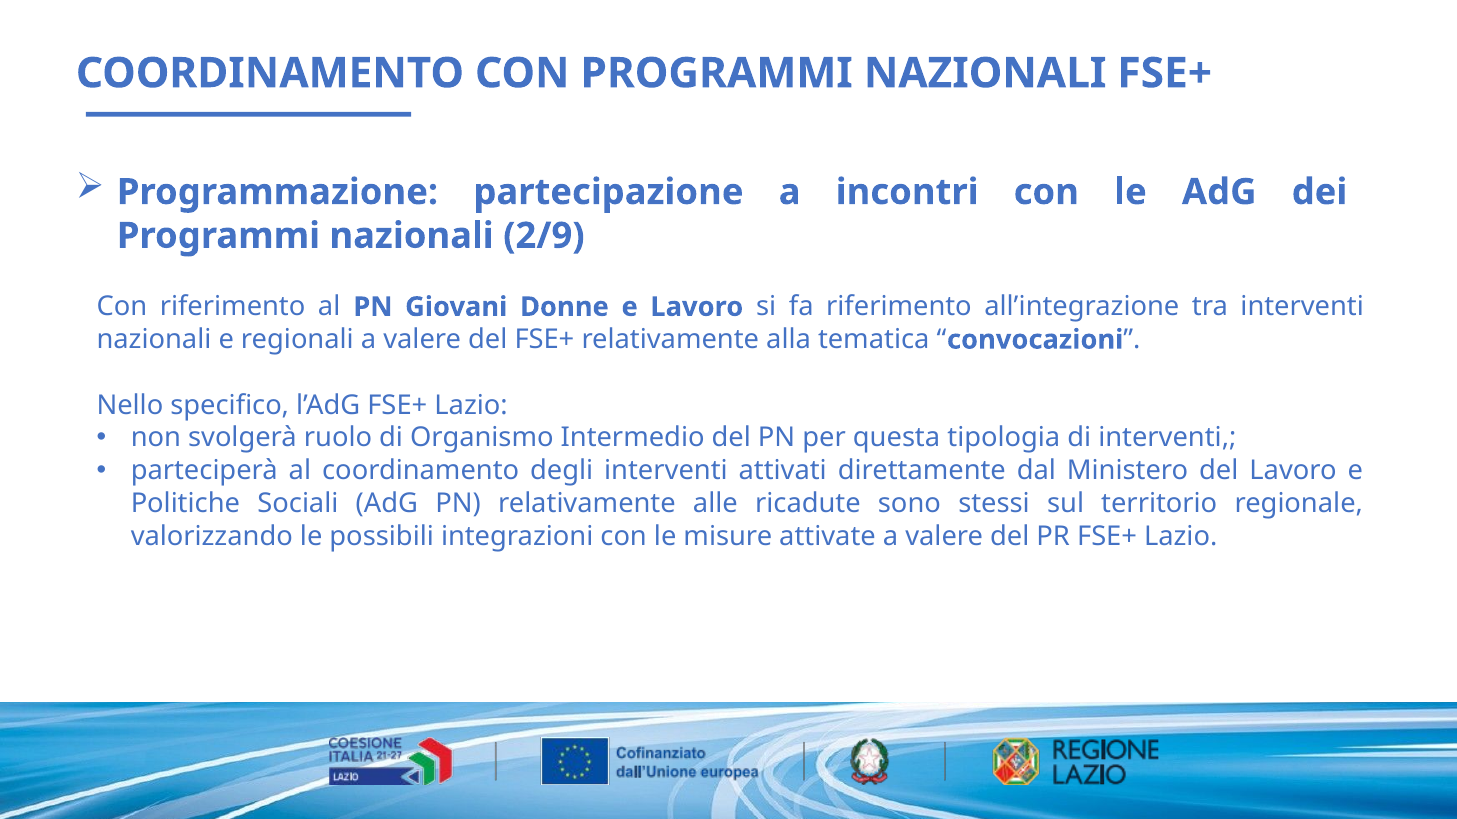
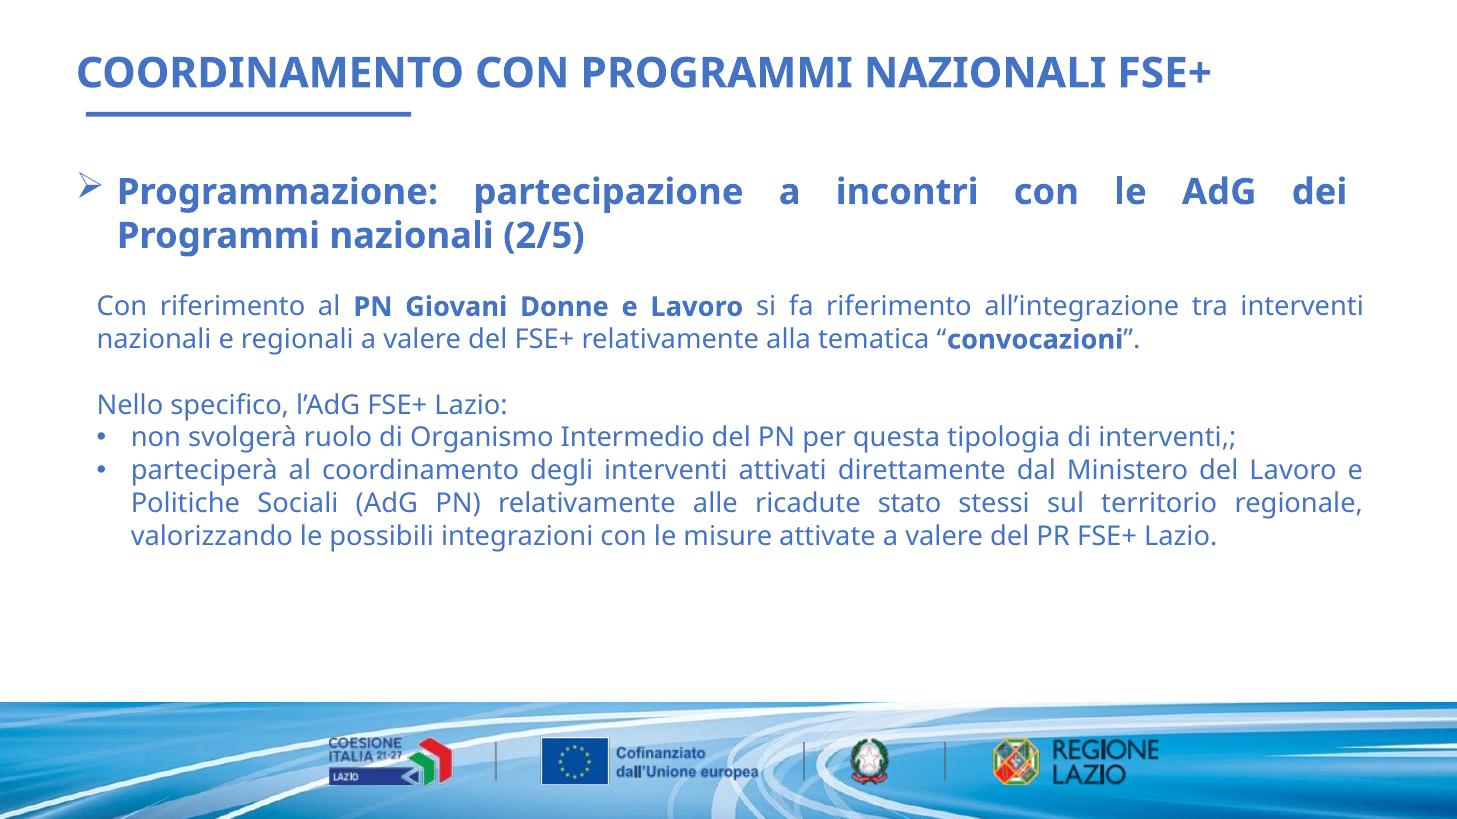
2/9: 2/9 -> 2/5
sono: sono -> stato
